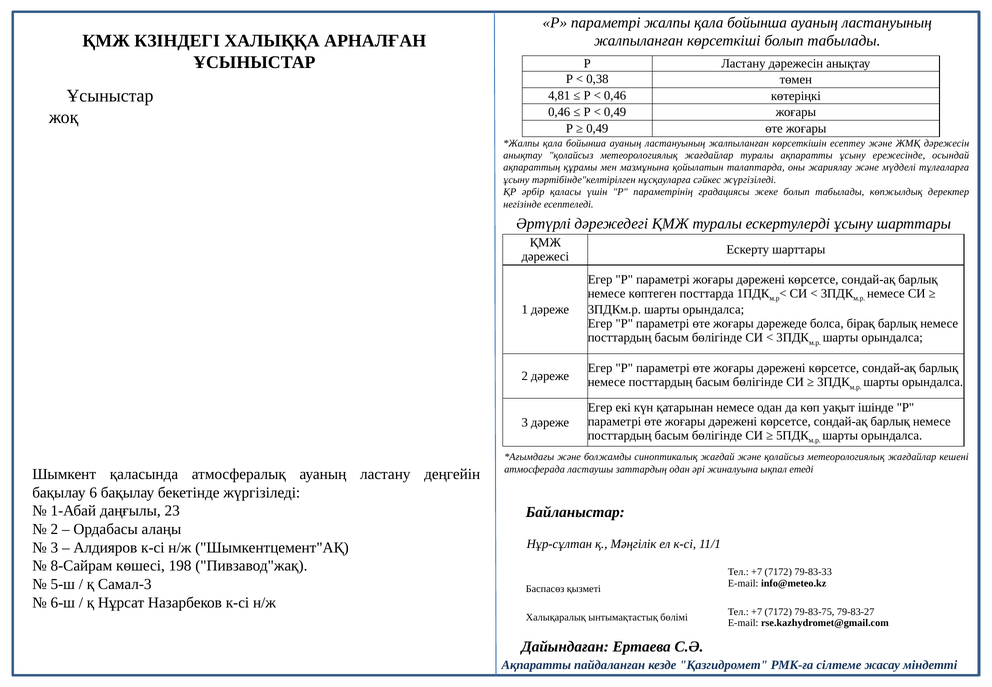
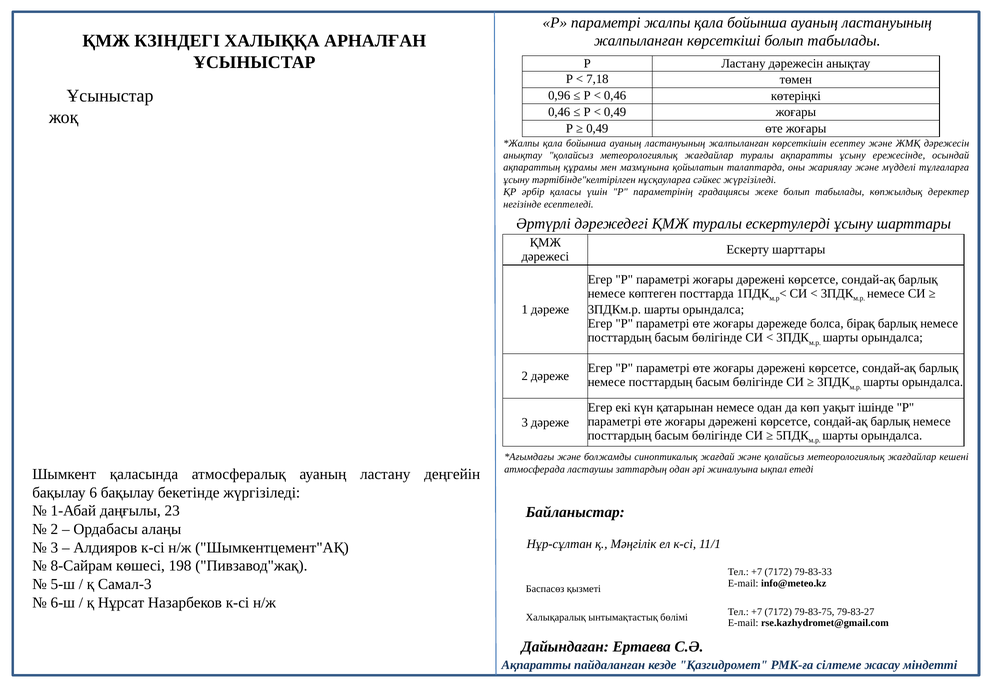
0,38: 0,38 -> 7,18
4,81: 4,81 -> 0,96
